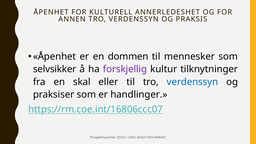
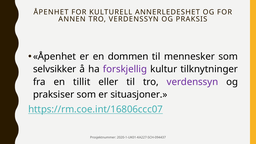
skal: skal -> tillit
verdenssyn at (192, 82) colour: blue -> purple
handlinger: handlinger -> situasjoner
